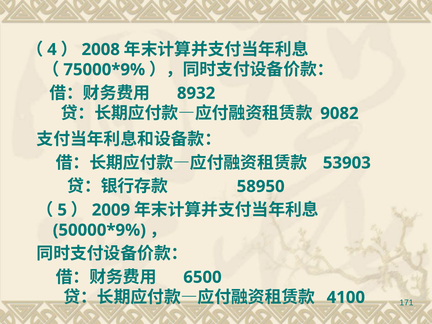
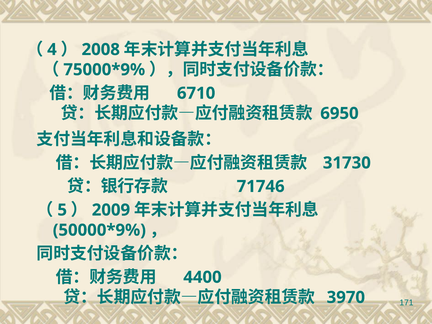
8932: 8932 -> 6710
9082: 9082 -> 6950
53903: 53903 -> 31730
58950: 58950 -> 71746
6500: 6500 -> 4400
4100: 4100 -> 3970
